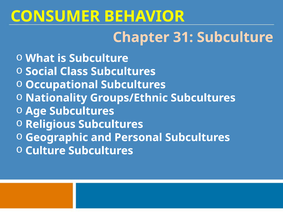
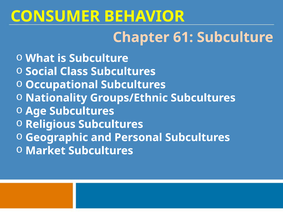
31: 31 -> 61
Culture: Culture -> Market
